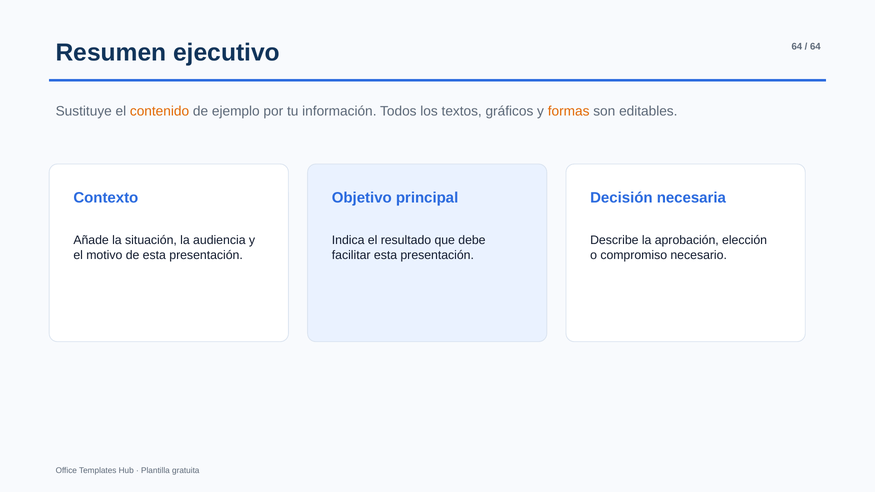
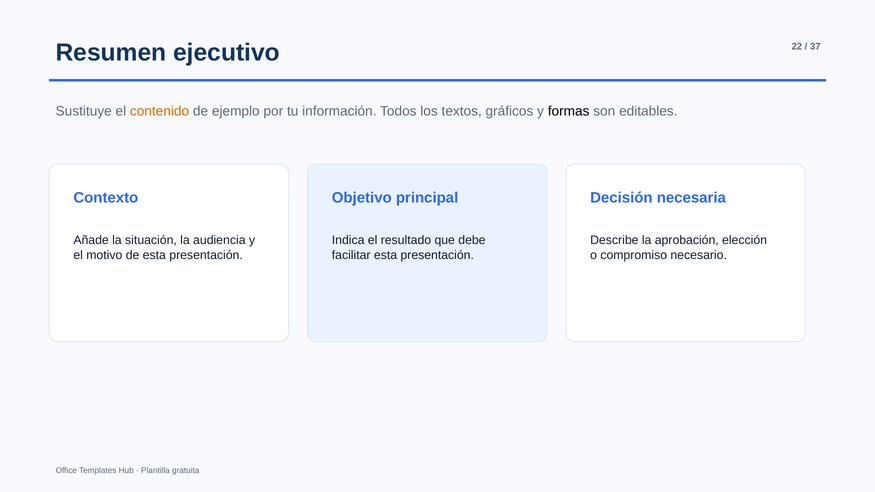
ejecutivo 64: 64 -> 22
64 at (815, 47): 64 -> 37
formas colour: orange -> black
